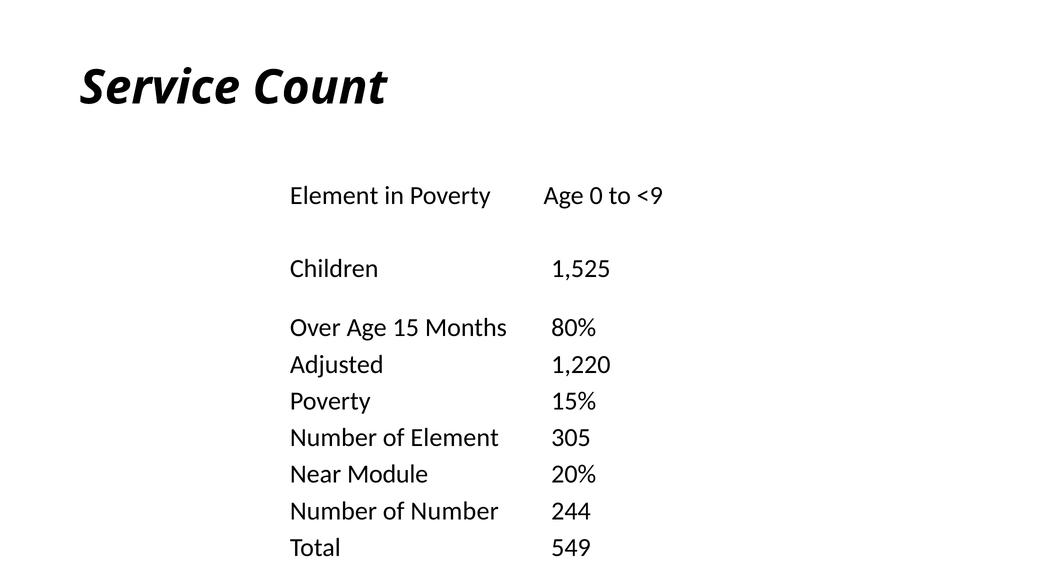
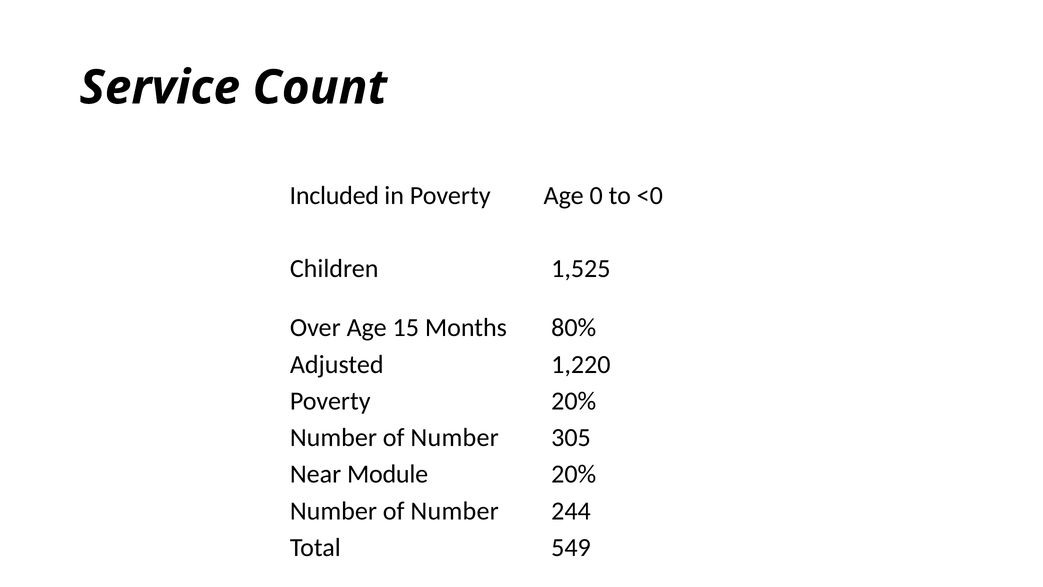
Element at (334, 195): Element -> Included
<9: <9 -> <0
Poverty 15%: 15% -> 20%
Element at (455, 437): Element -> Number
